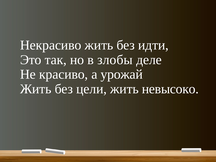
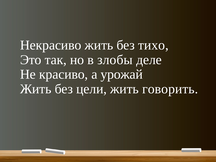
идти: идти -> тихо
невысоко: невысоко -> говорить
